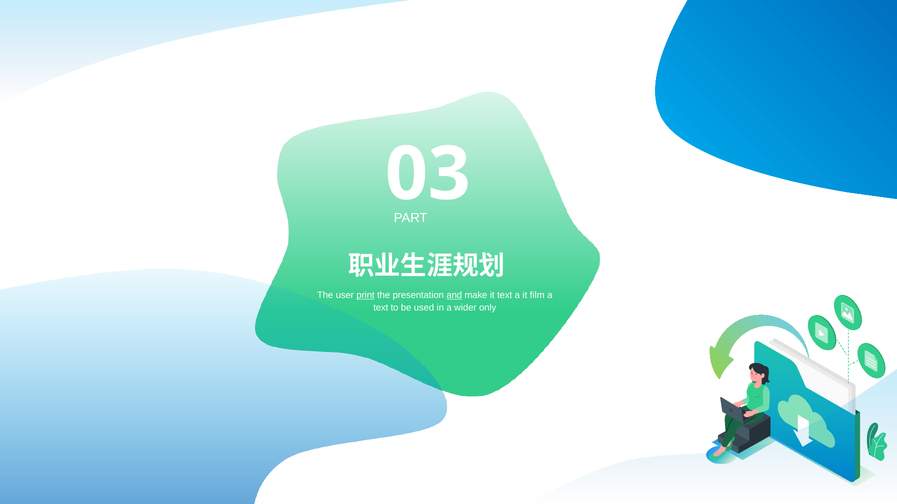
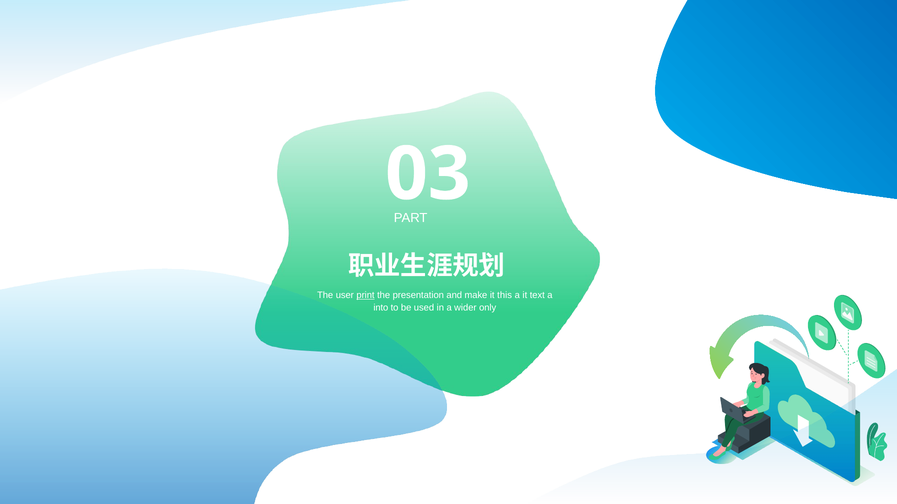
and underline: present -> none
it text: text -> this
film: film -> text
text at (381, 308): text -> into
